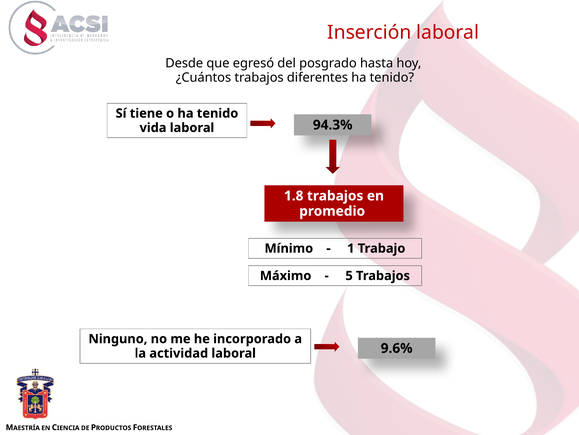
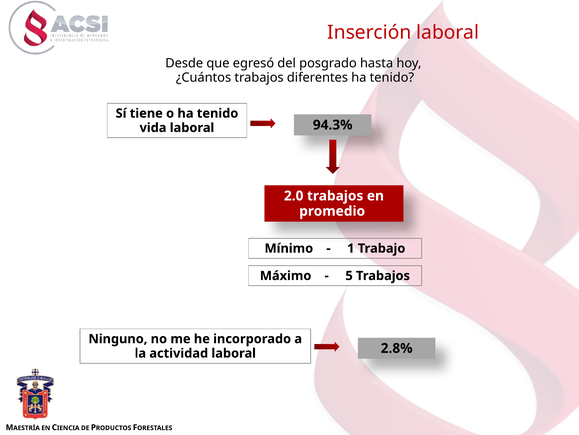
1.8: 1.8 -> 2.0
9.6%: 9.6% -> 2.8%
